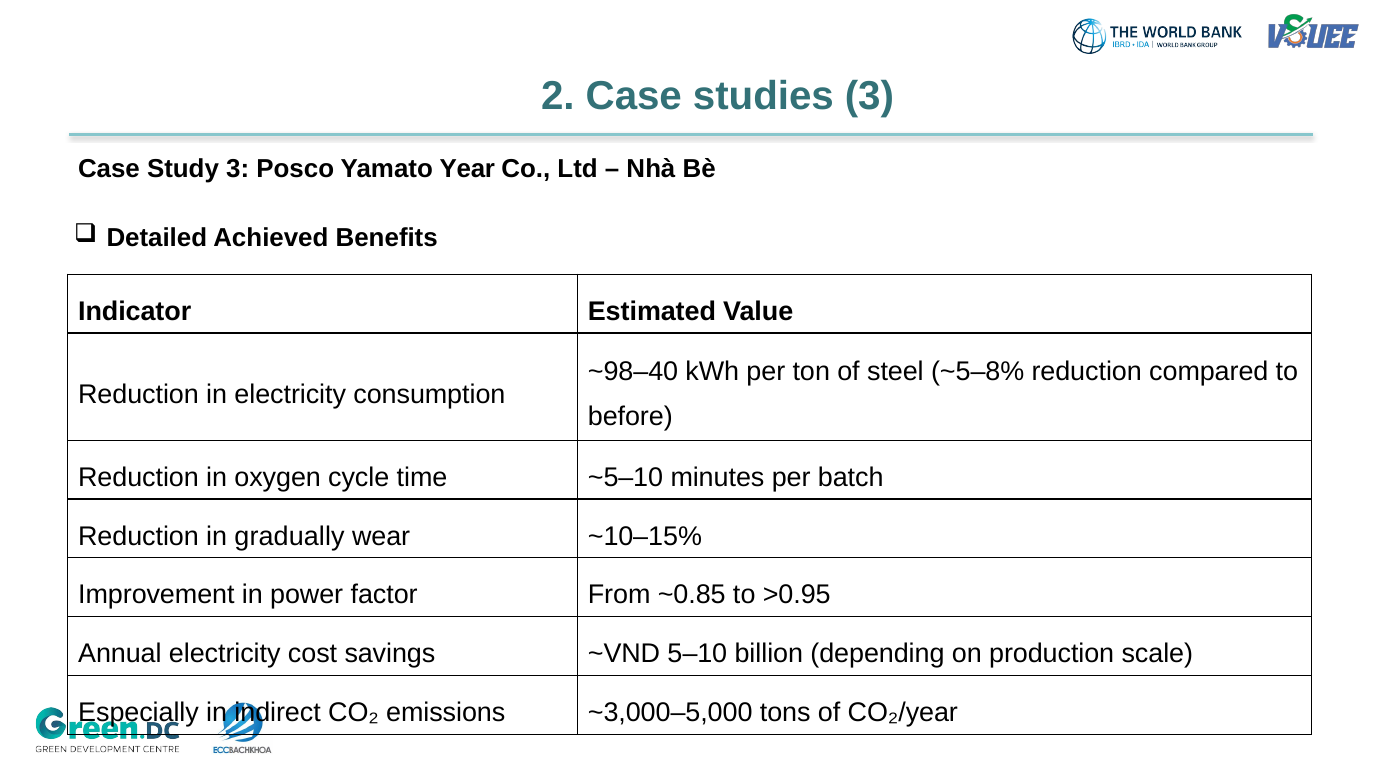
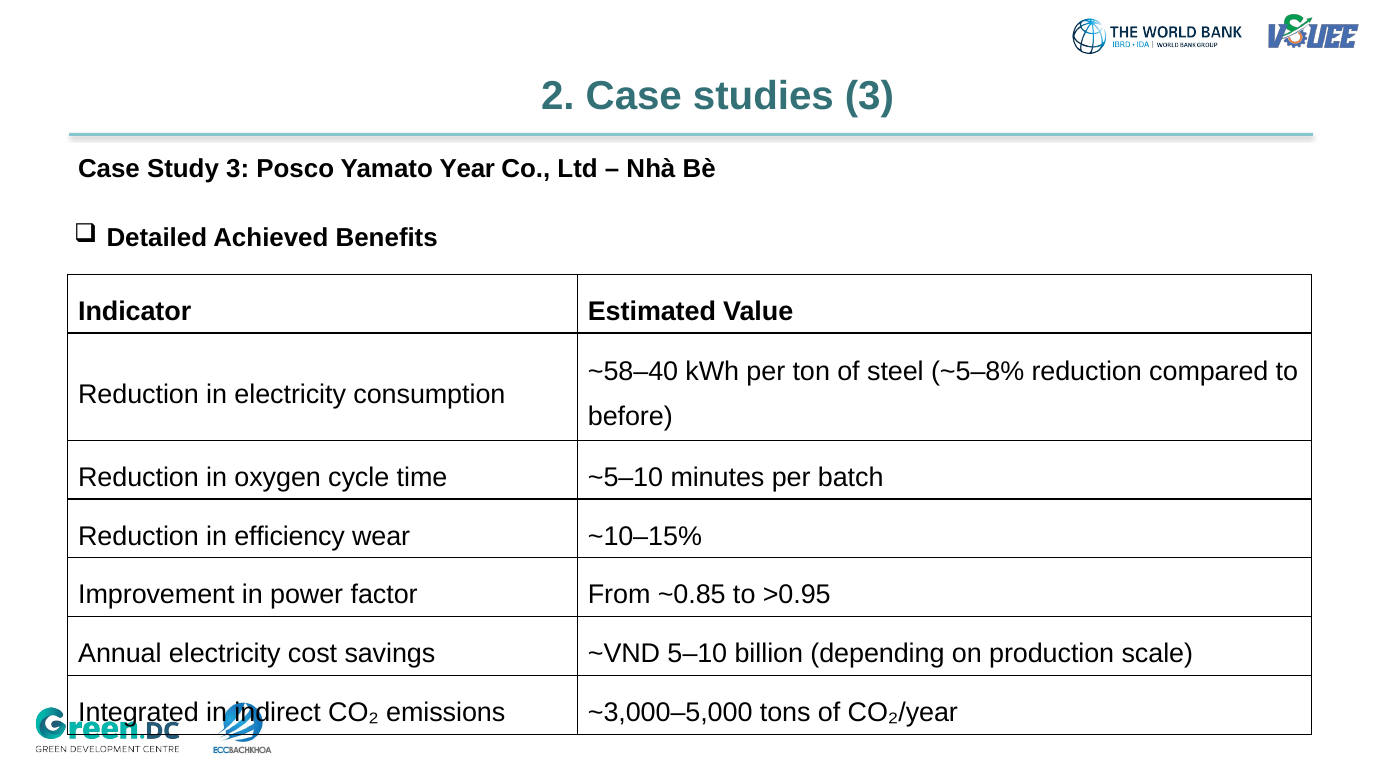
~98–40: ~98–40 -> ~58–40
gradually: gradually -> efficiency
Especially: Especially -> Integrated
